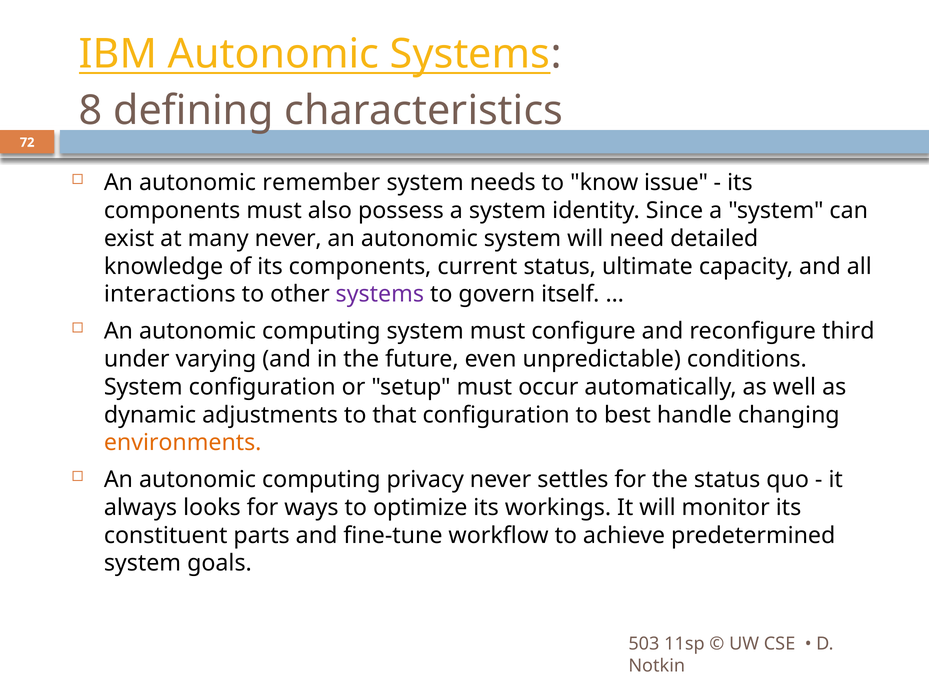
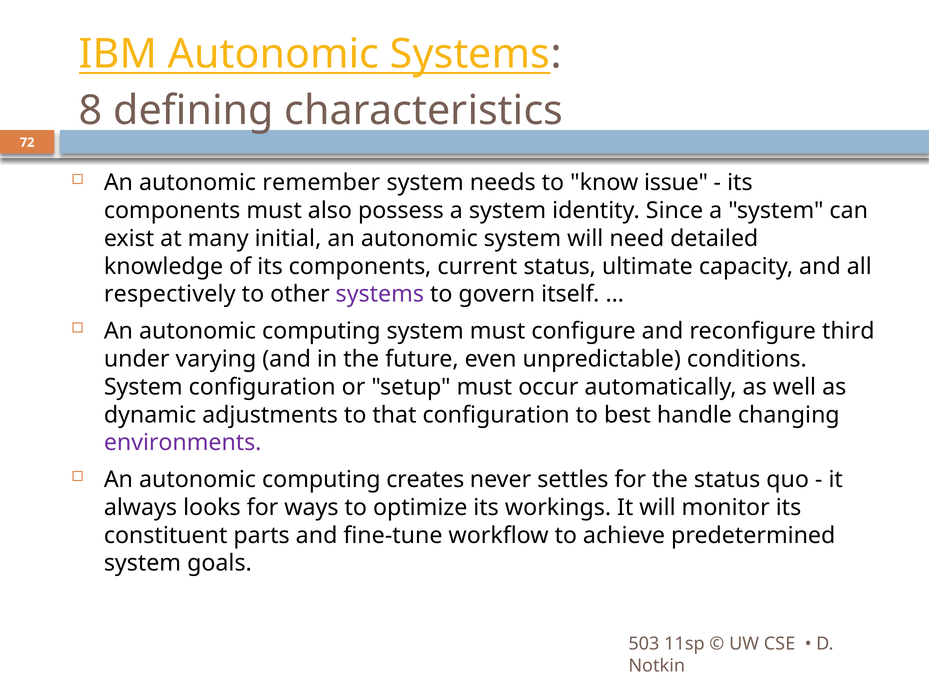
many never: never -> initial
interactions: interactions -> respectively
environments colour: orange -> purple
privacy: privacy -> creates
